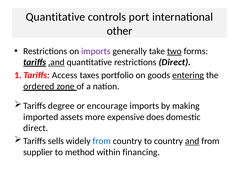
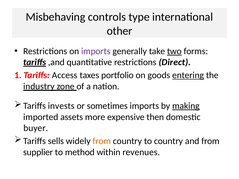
Quantitative at (56, 17): Quantitative -> Misbehaving
port: port -> type
,and underline: present -> none
ordered: ordered -> industry
degree: degree -> invests
encourage: encourage -> sometimes
making underline: none -> present
does: does -> then
direct at (36, 128): direct -> buyer
from at (102, 141) colour: blue -> orange
and underline: present -> none
financing: financing -> revenues
